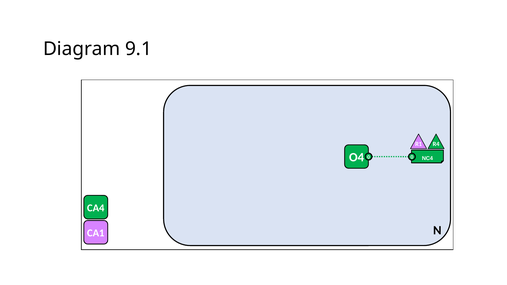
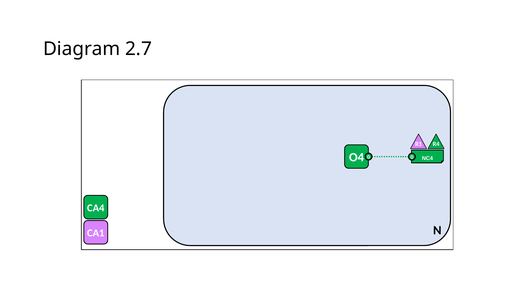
9.1: 9.1 -> 2.7
